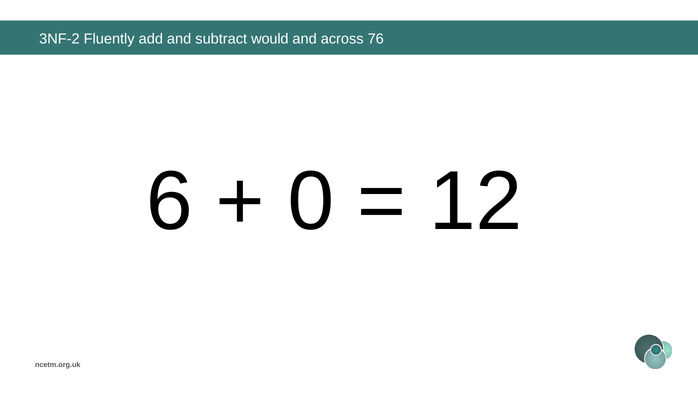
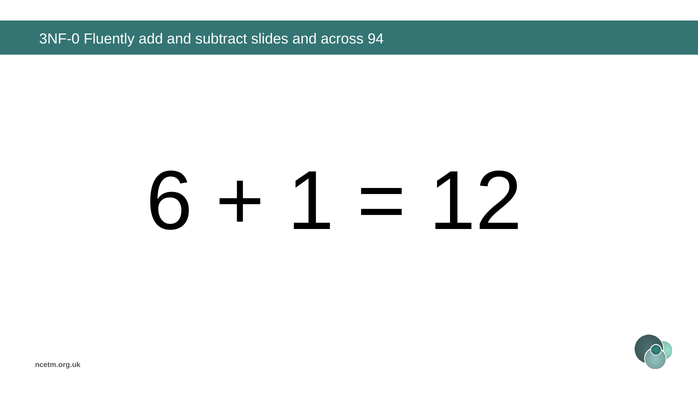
3NF-2: 3NF-2 -> 3NF-0
would: would -> slides
76: 76 -> 94
0: 0 -> 1
